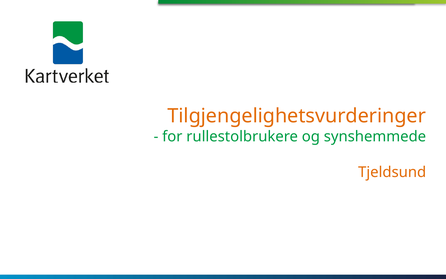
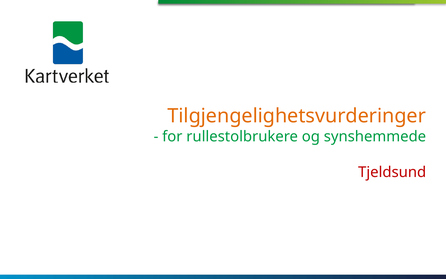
Tjeldsund colour: orange -> red
